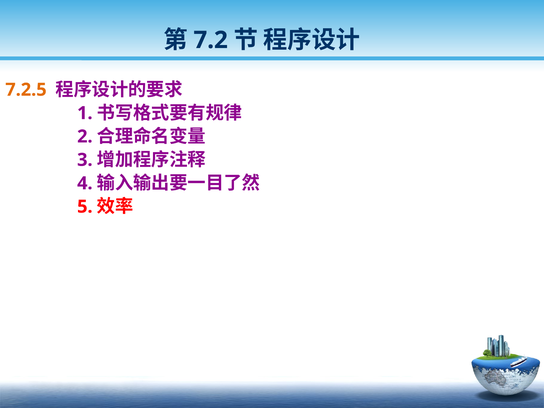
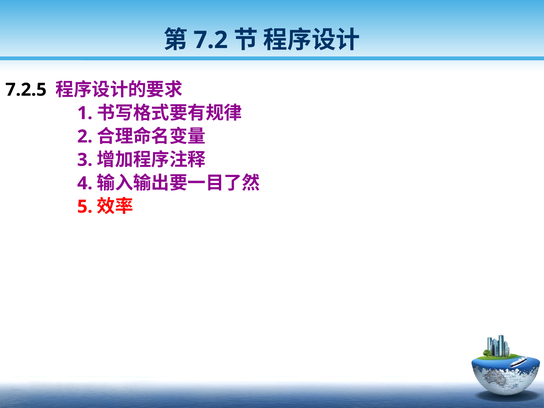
7.2.5 colour: orange -> black
